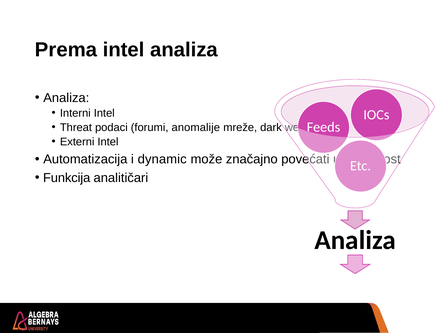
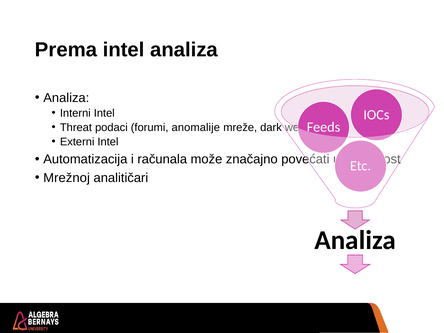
dynamic: dynamic -> računala
Funkcija: Funkcija -> Mrežnoj
